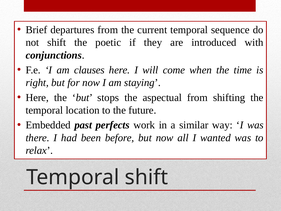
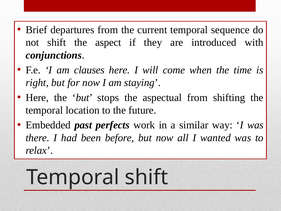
poetic: poetic -> aspect
